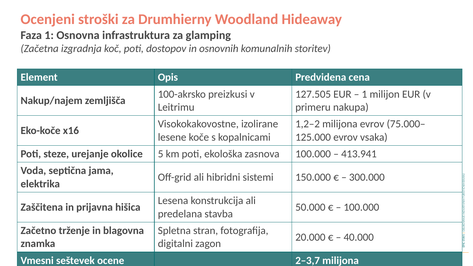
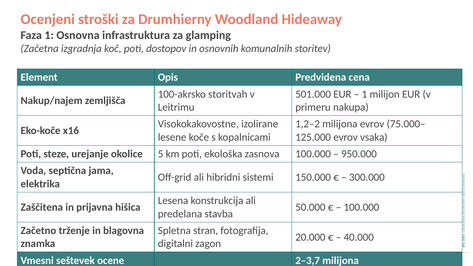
preizkusi: preizkusi -> storitvah
127.505: 127.505 -> 501.000
413.941: 413.941 -> 950.000
